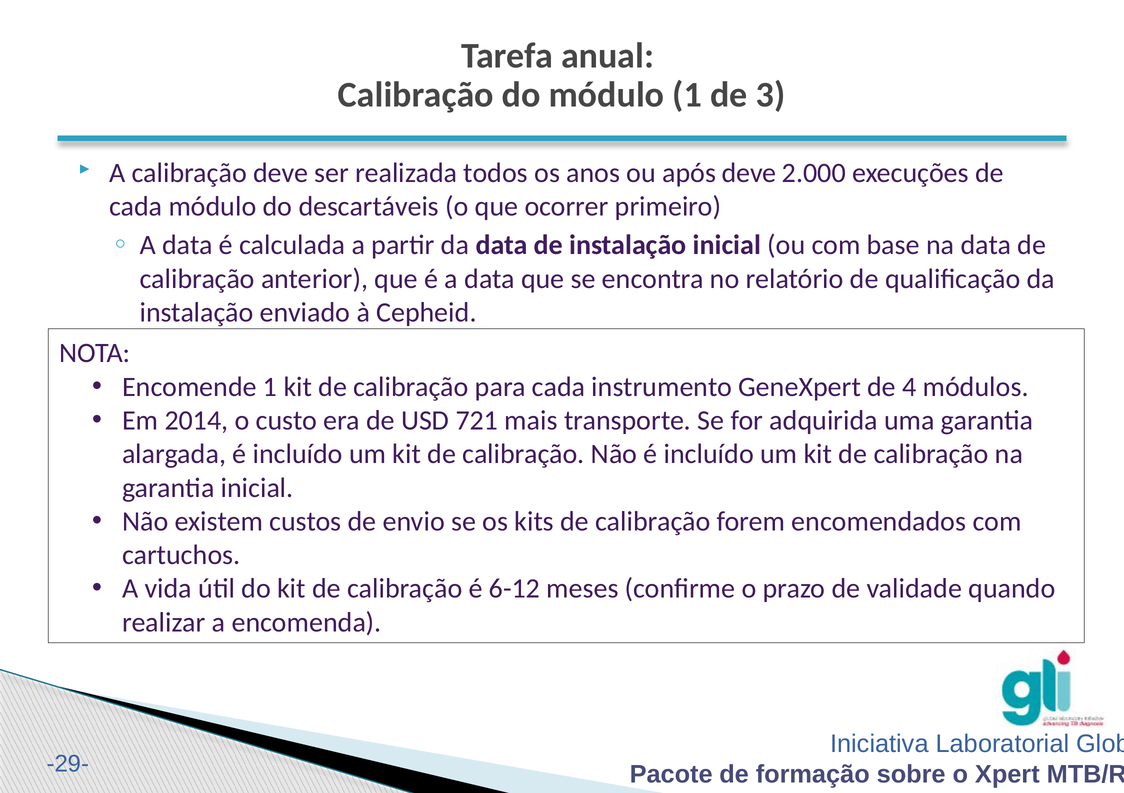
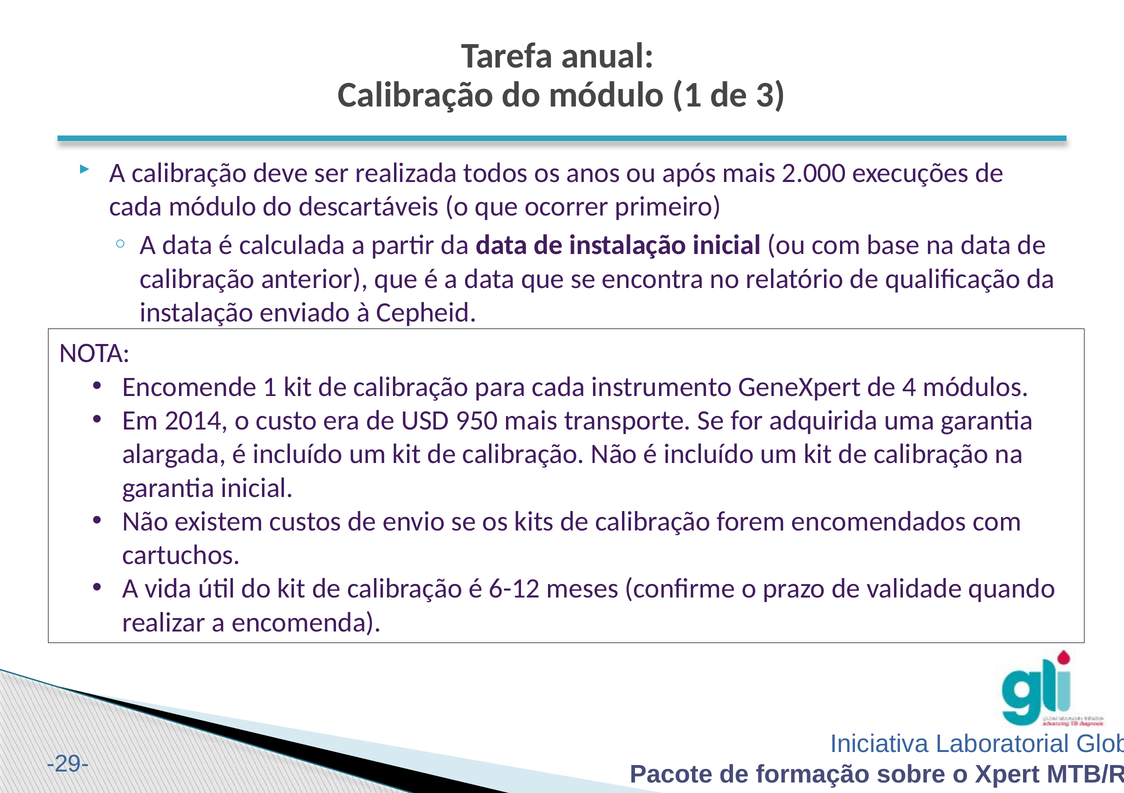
após deve: deve -> mais
721: 721 -> 950
